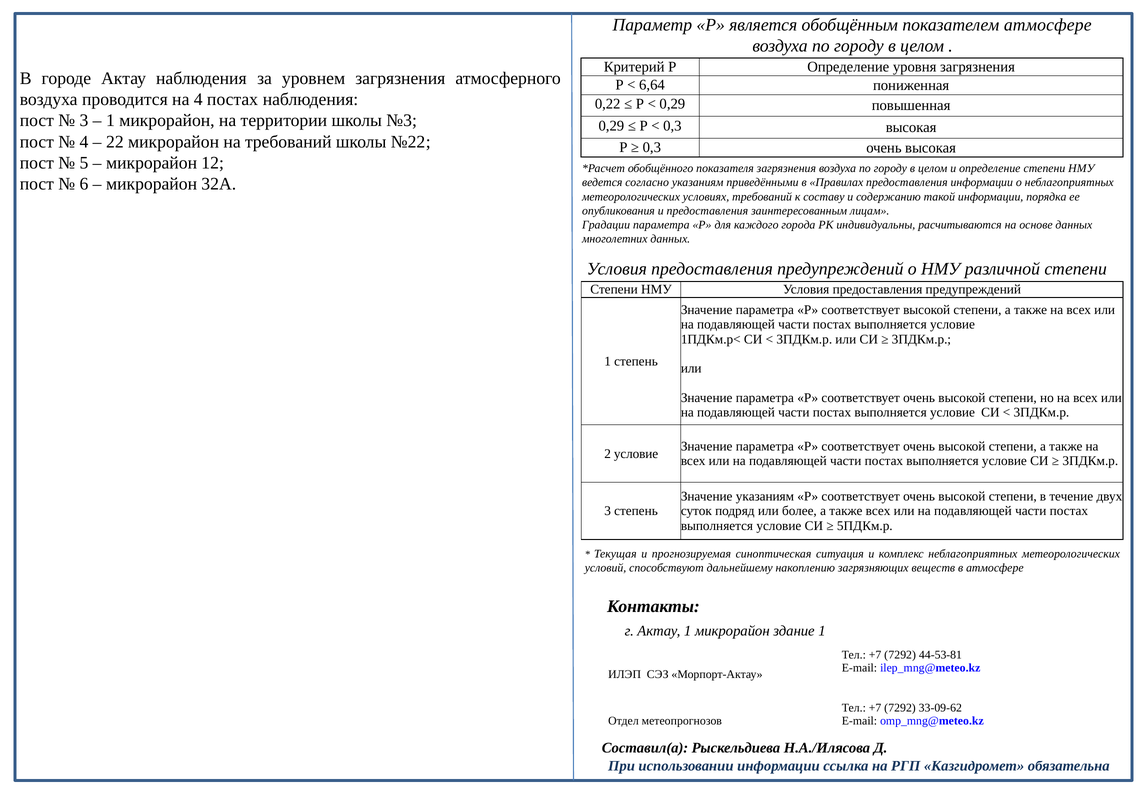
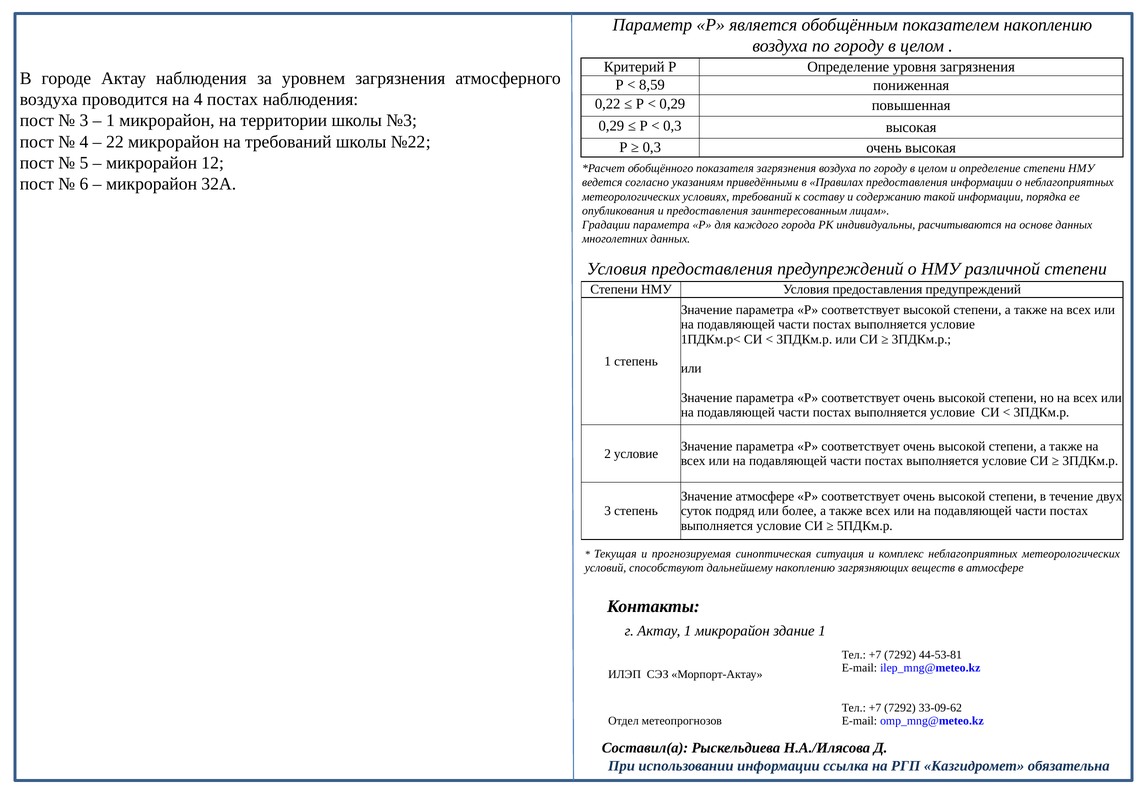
показателем атмосфере: атмосфере -> накоплению
6,64: 6,64 -> 8,59
Значение указаниям: указаниям -> атмосфере
